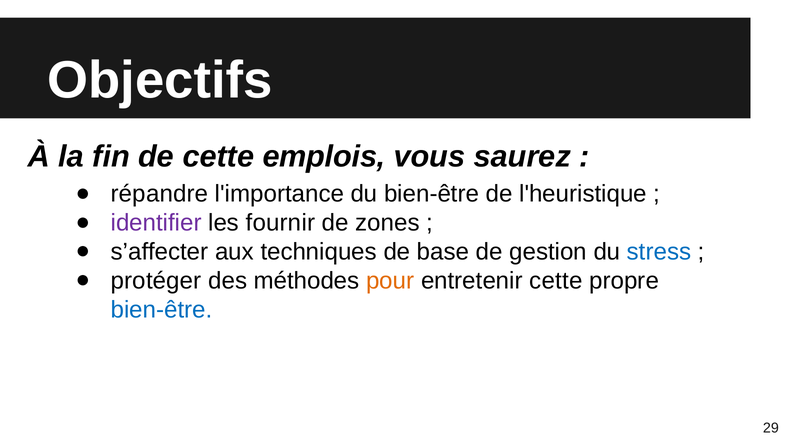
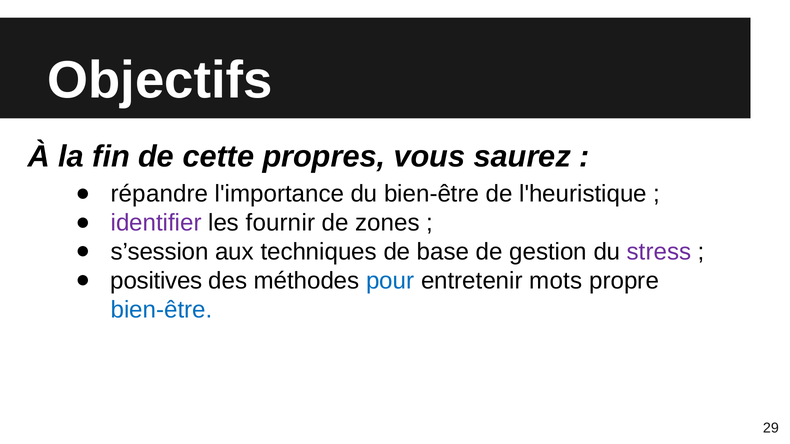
emplois: emplois -> propres
s’affecter: s’affecter -> s’session
stress colour: blue -> purple
protéger: protéger -> positives
pour colour: orange -> blue
entretenir cette: cette -> mots
